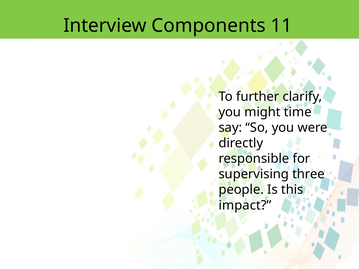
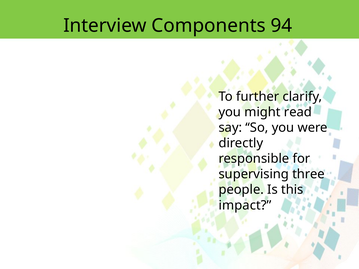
11: 11 -> 94
time: time -> read
